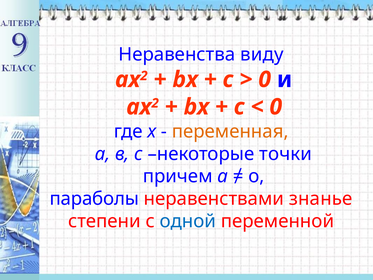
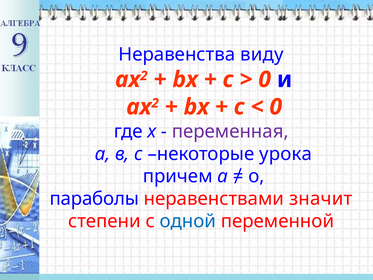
переменная colour: orange -> purple
точки: точки -> урока
знанье: знанье -> значит
